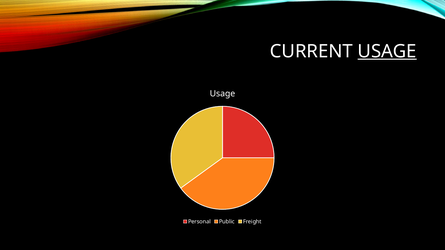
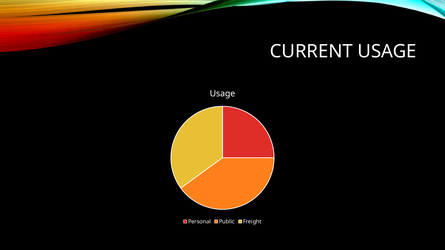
USAGE at (387, 51) underline: present -> none
